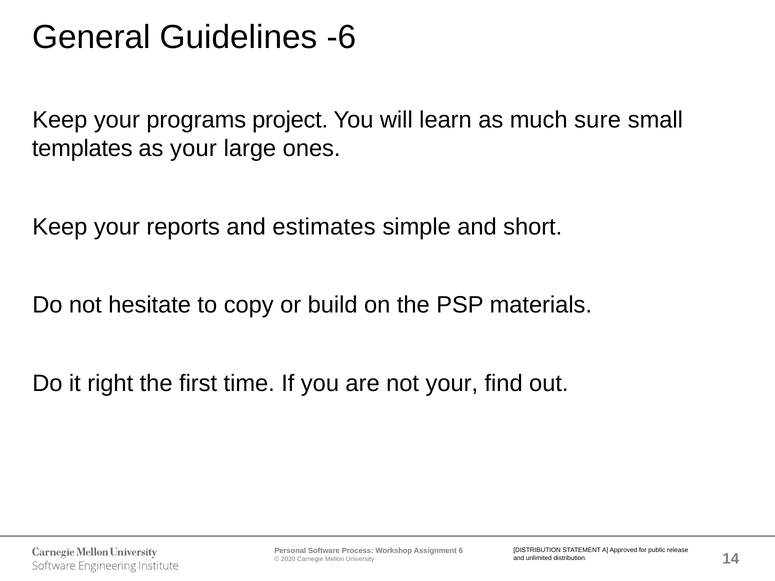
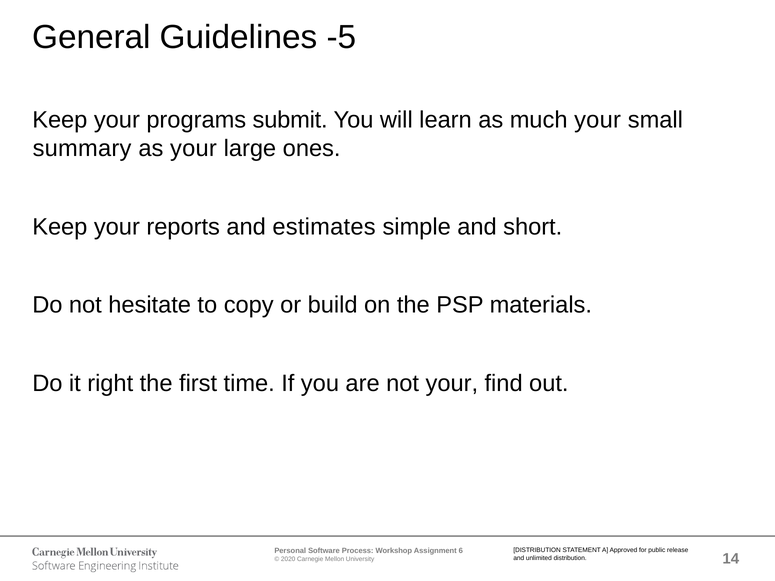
-6: -6 -> -5
project: project -> submit
much sure: sure -> your
templates: templates -> summary
